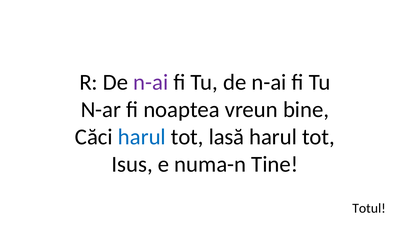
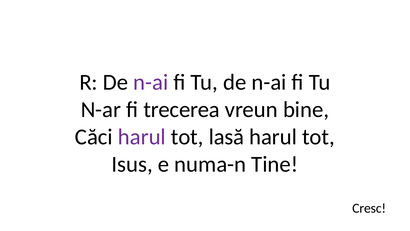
noaptea: noaptea -> trecerea
harul at (142, 137) colour: blue -> purple
Totul: Totul -> Cresc
